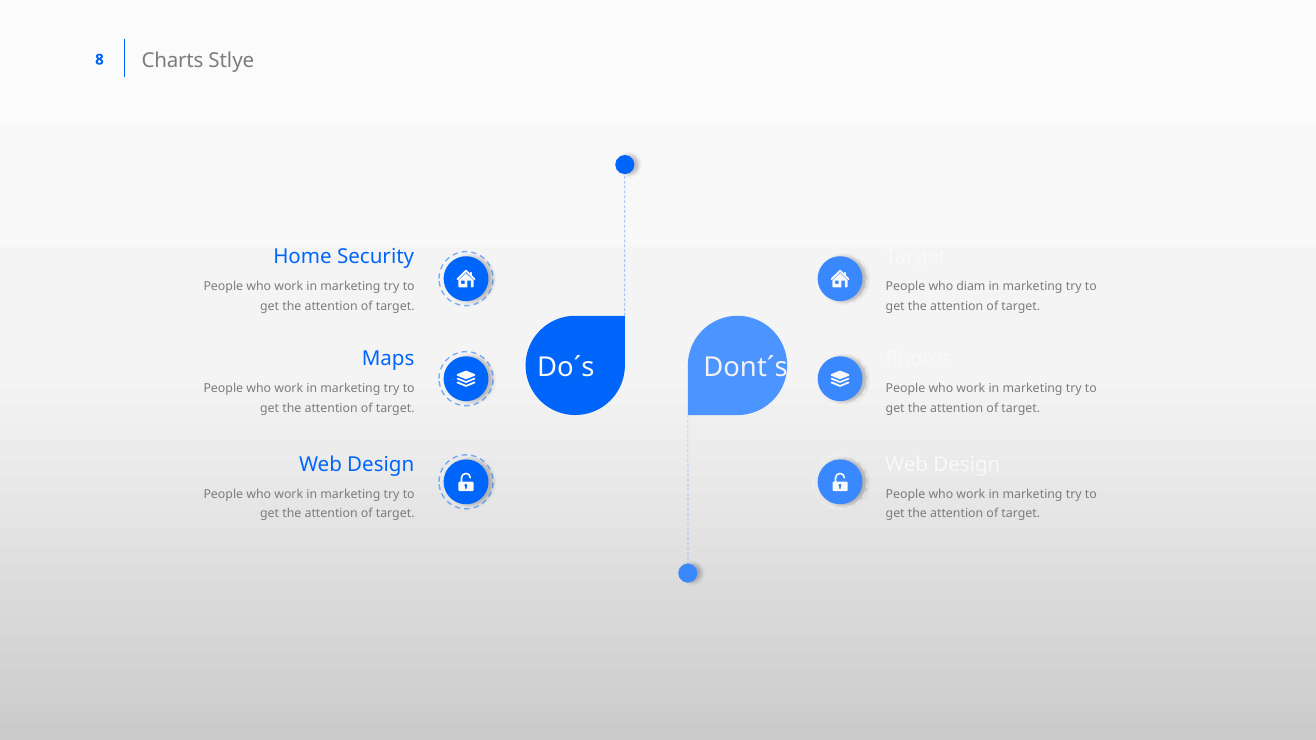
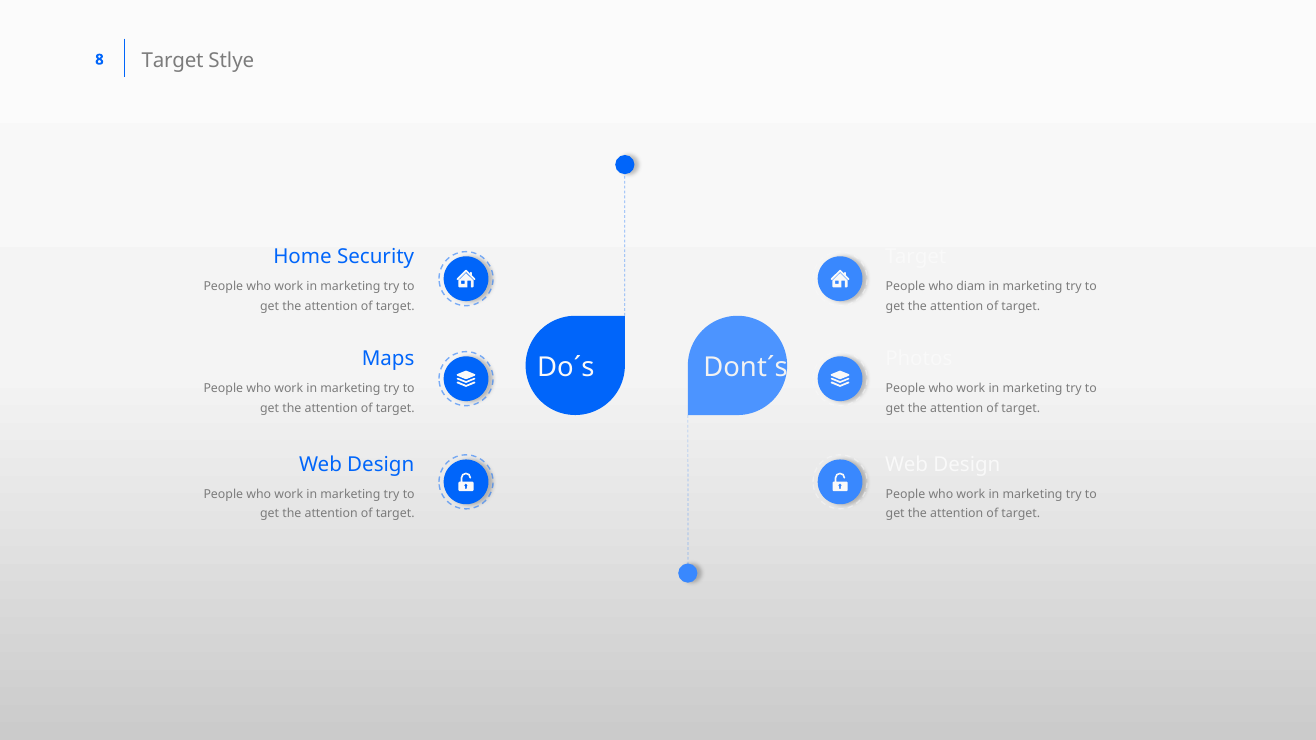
Charts at (173, 61): Charts -> Target
